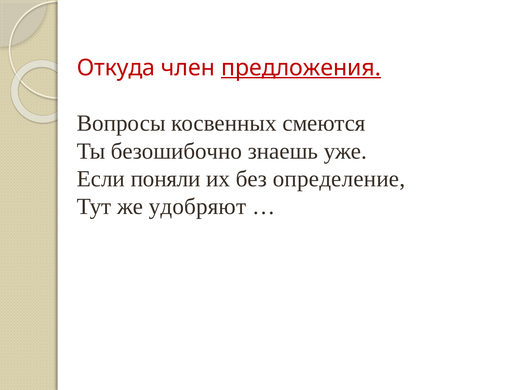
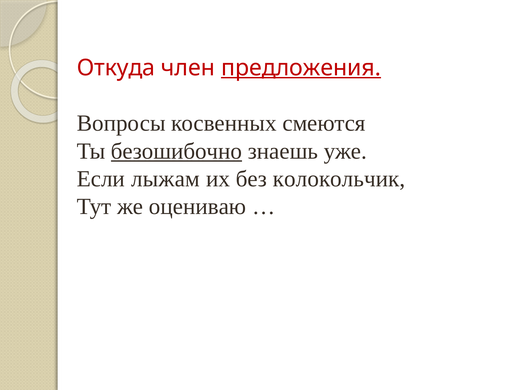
безошибочно underline: none -> present
поняли: поняли -> лыжам
определение: определение -> колокольчик
удобряют: удобряют -> оцениваю
